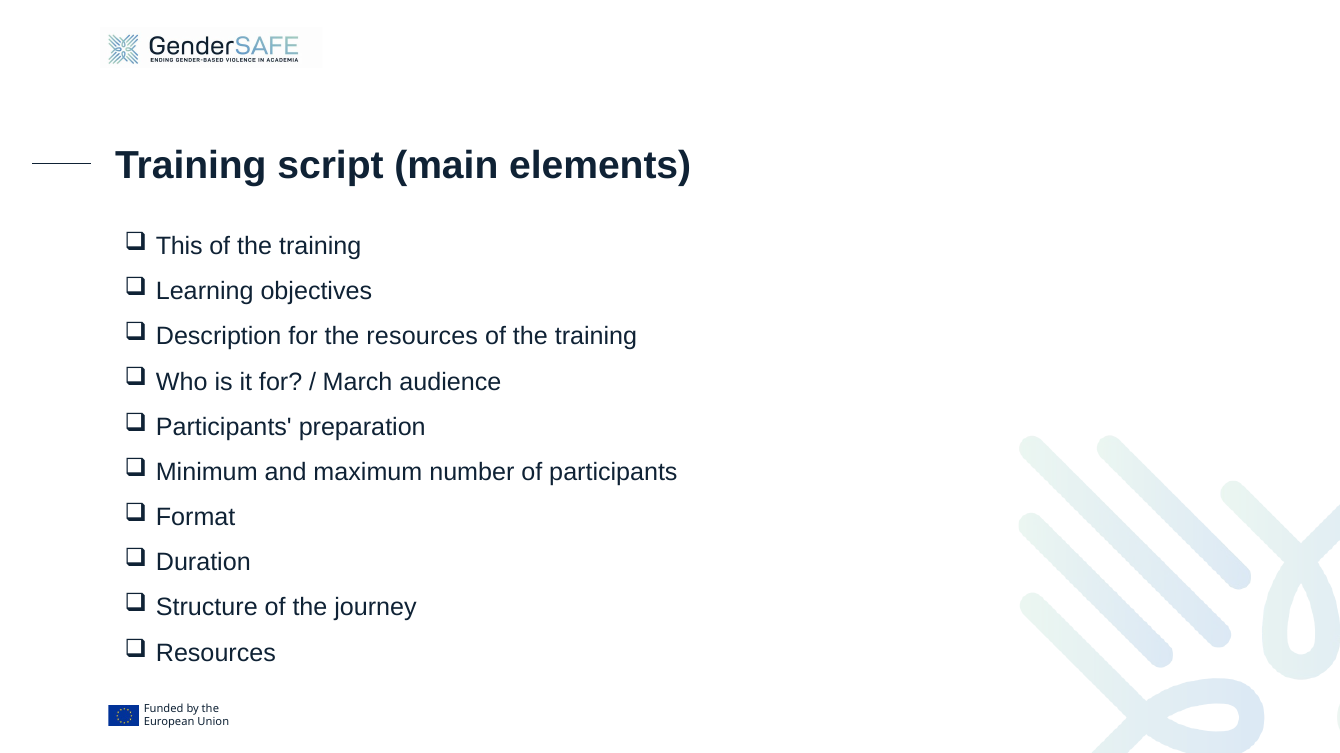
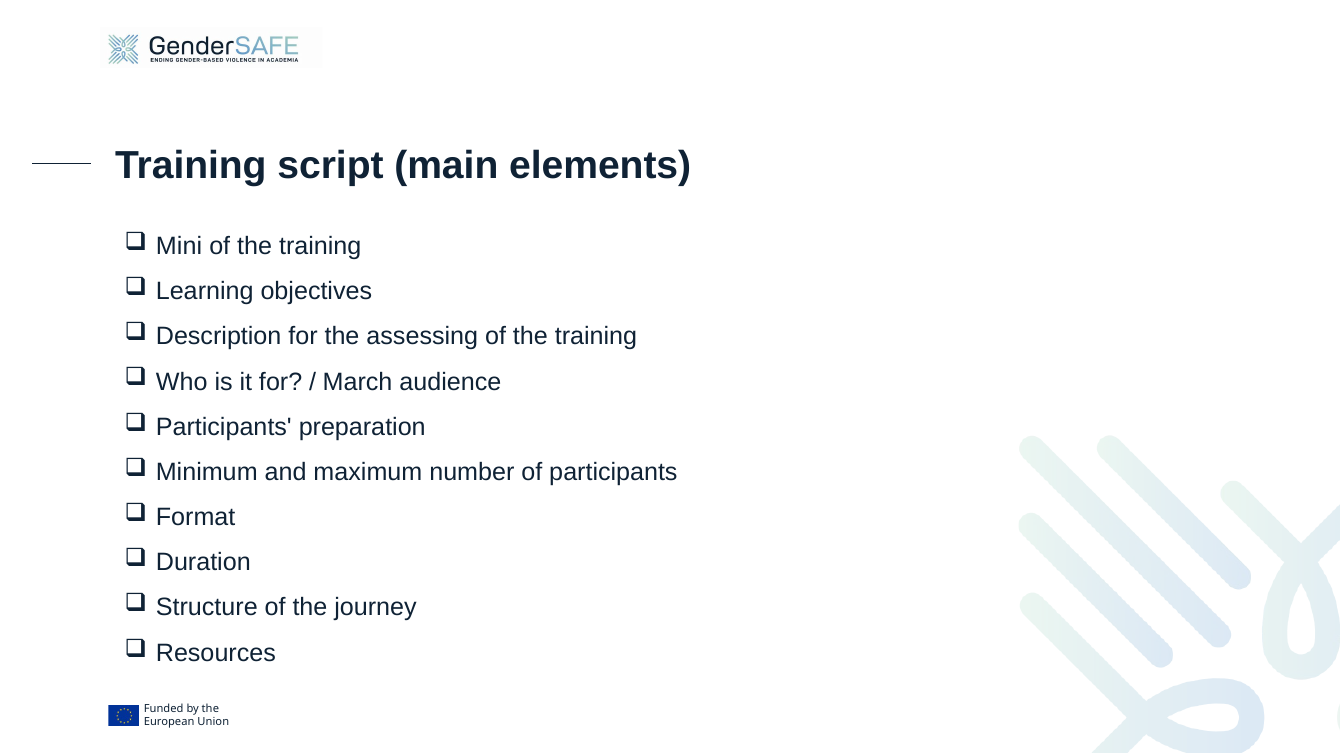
This: This -> Mini
the resources: resources -> assessing
